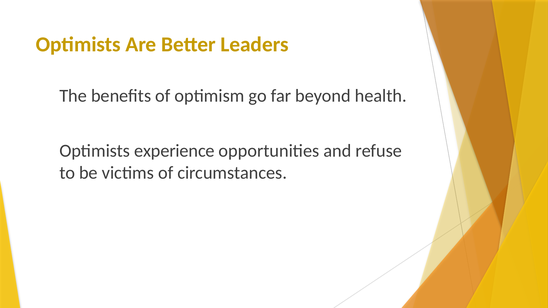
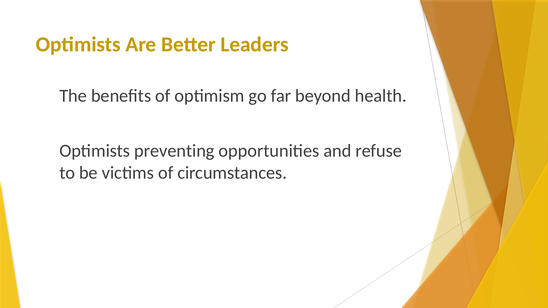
experience: experience -> preventing
